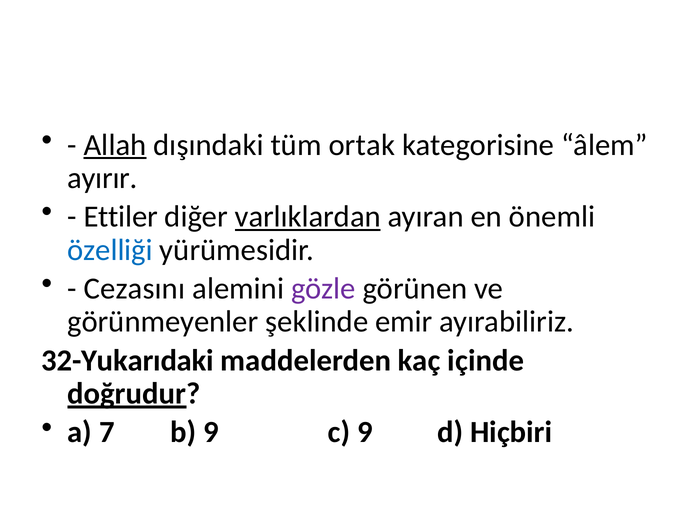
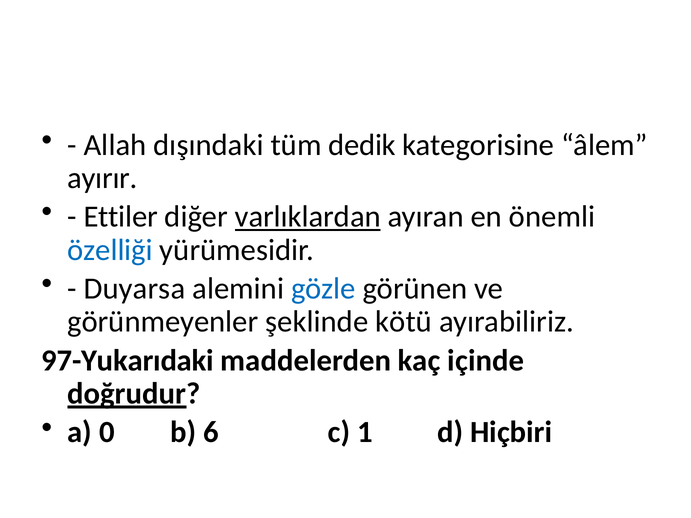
Allah underline: present -> none
ortak: ortak -> dedik
Cezasını: Cezasını -> Duyarsa
gözle colour: purple -> blue
emir: emir -> kötü
32-Yukarıdaki: 32-Yukarıdaki -> 97-Yukarıdaki
7: 7 -> 0
b 9: 9 -> 6
c 9: 9 -> 1
